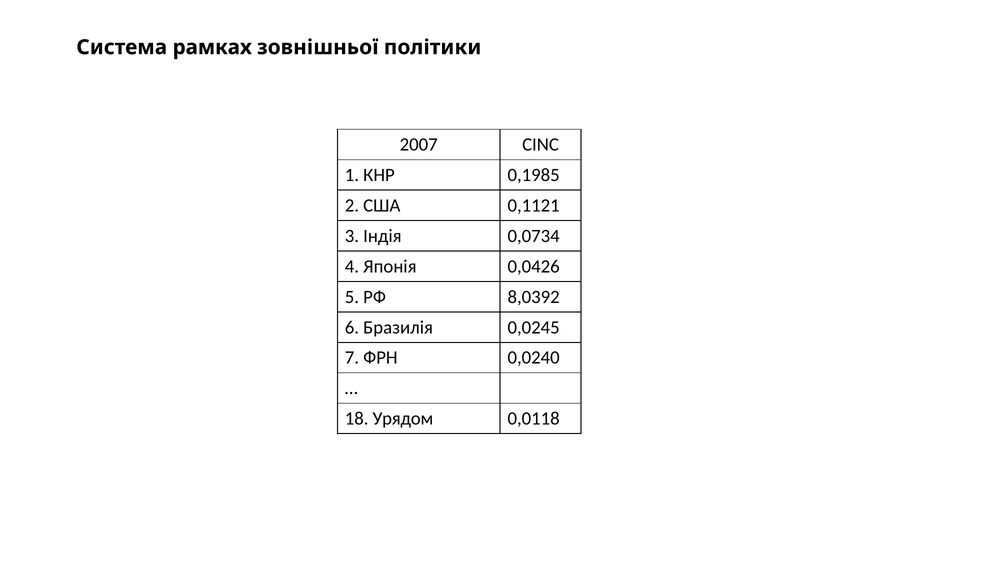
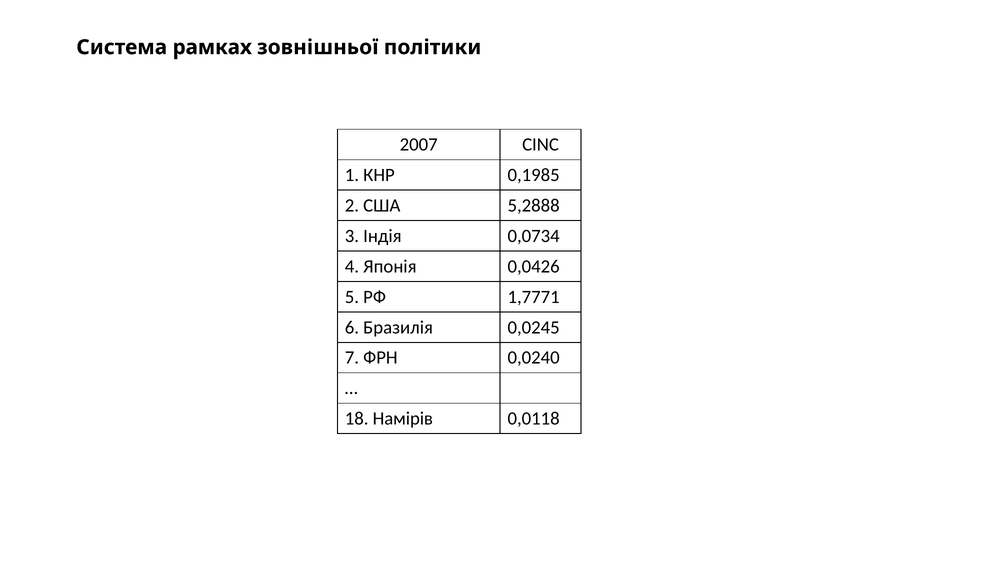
0,1121: 0,1121 -> 5,2888
8,0392: 8,0392 -> 1,7771
Урядом: Урядом -> Намірів
